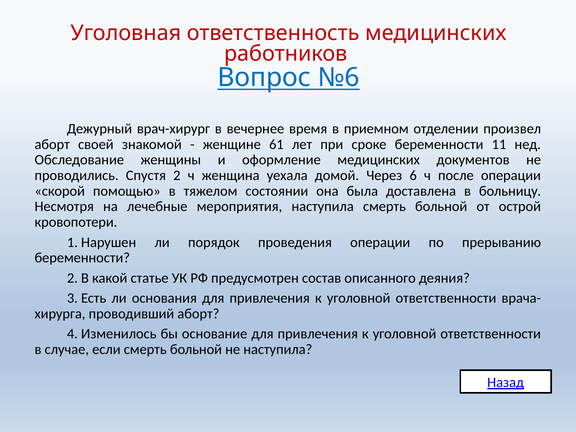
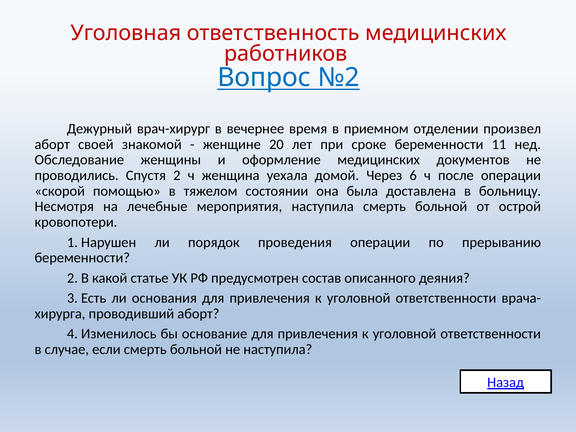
№6: №6 -> №2
61: 61 -> 20
